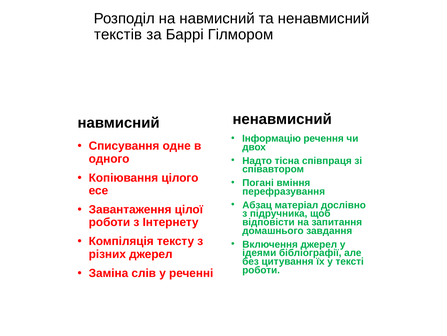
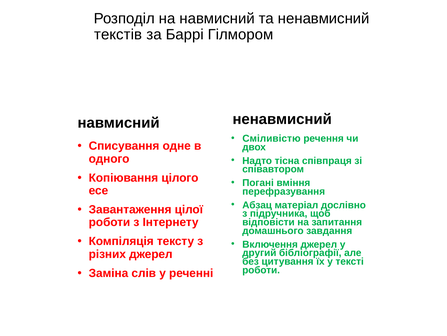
Інформацію: Інформацію -> Сміливістю
ідеями: ідеями -> другий
